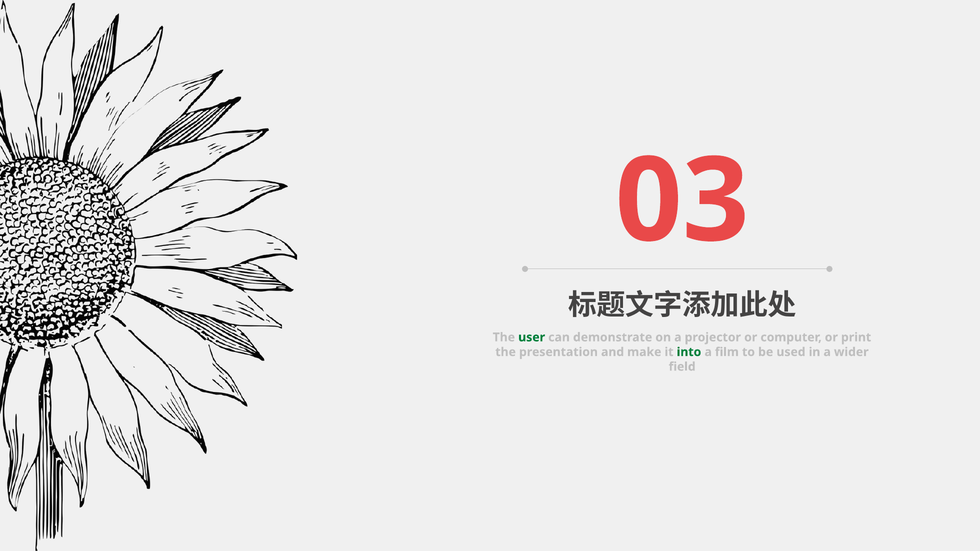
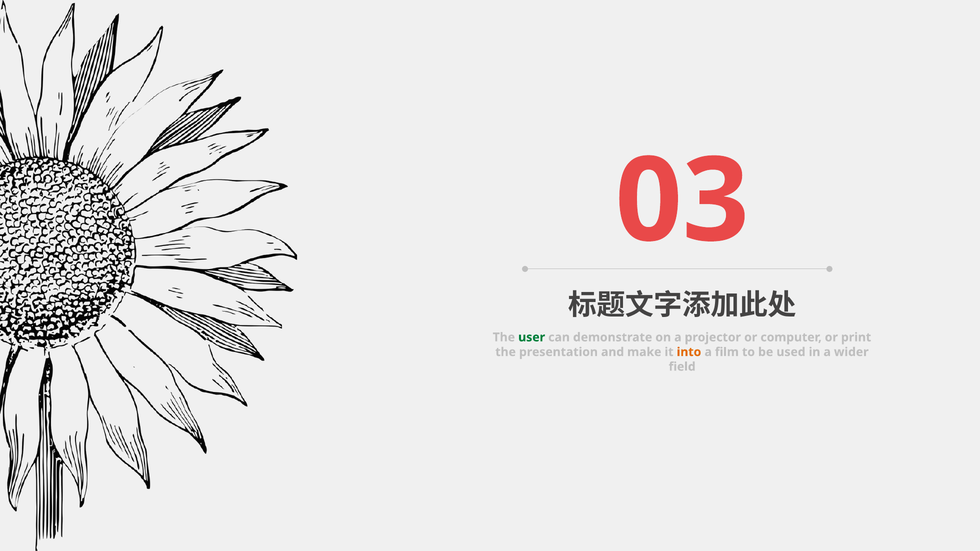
into colour: green -> orange
